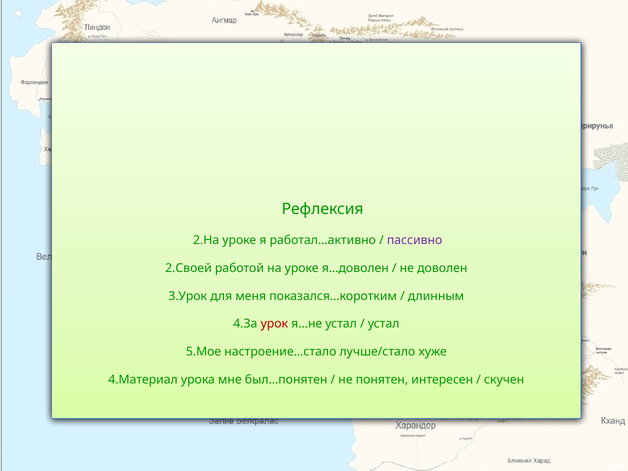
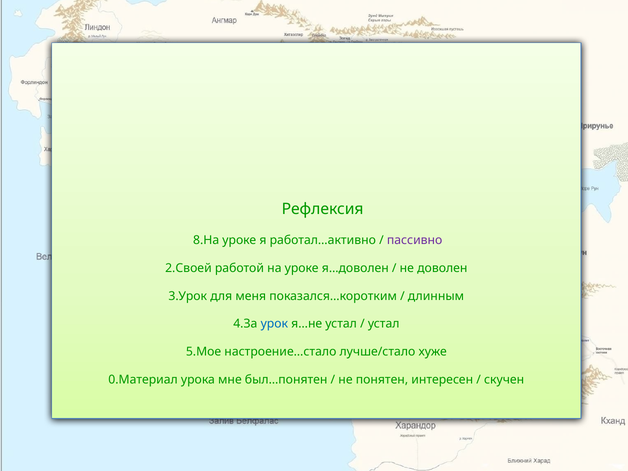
2.На: 2.На -> 8.На
урок colour: red -> blue
4.Материал: 4.Материал -> 0.Материал
